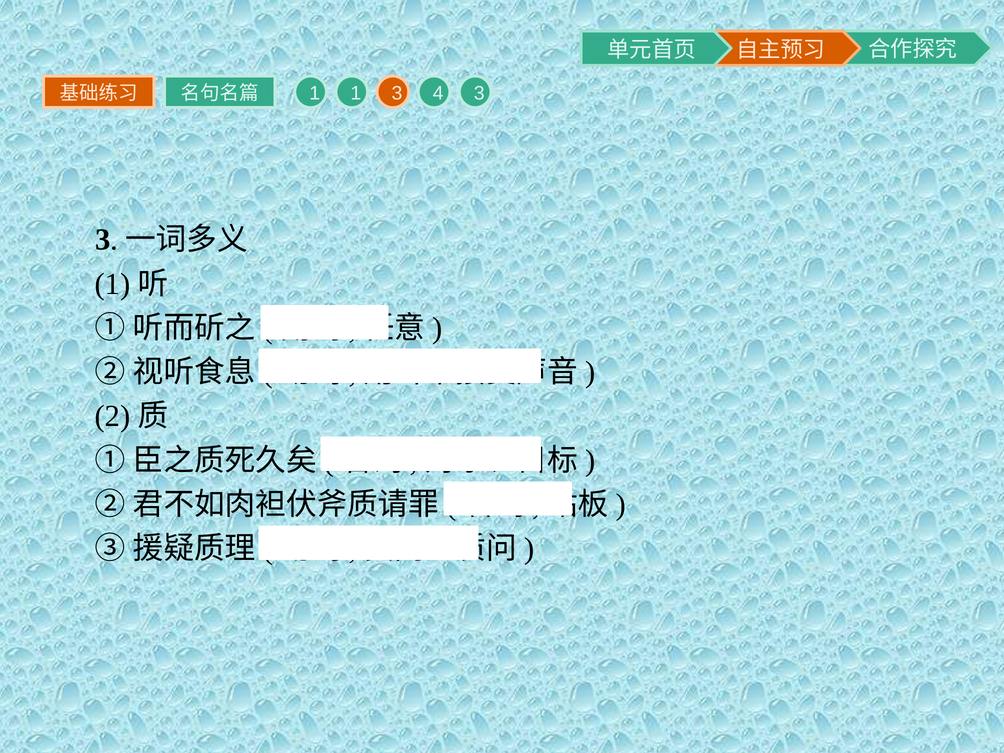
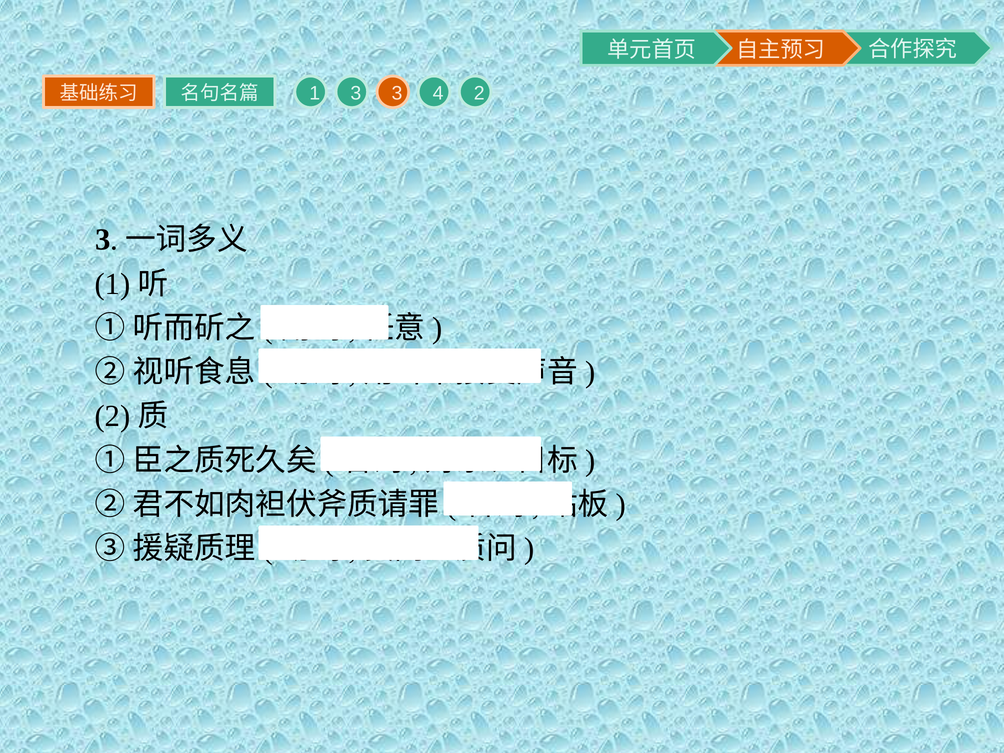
1 1: 1 -> 3
4 3: 3 -> 2
